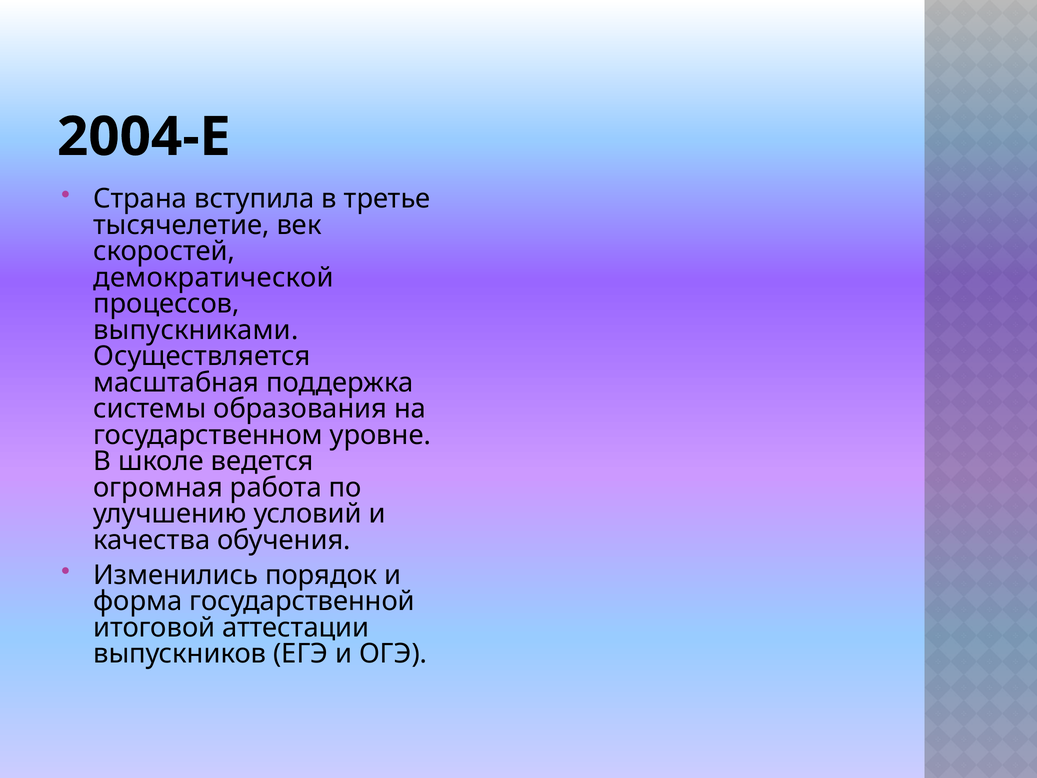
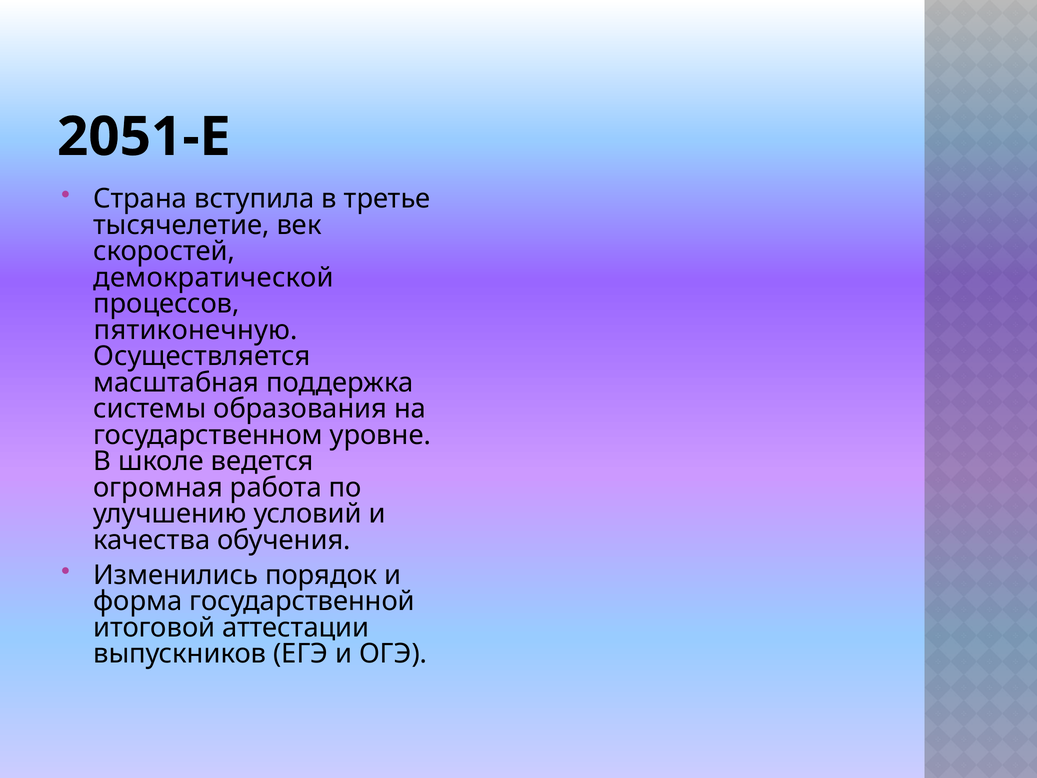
2004-Е: 2004-Е -> 2051-Е
выпускниками: выпускниками -> пятиконечную
